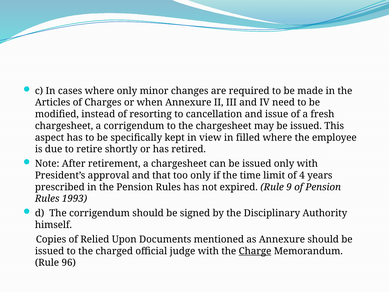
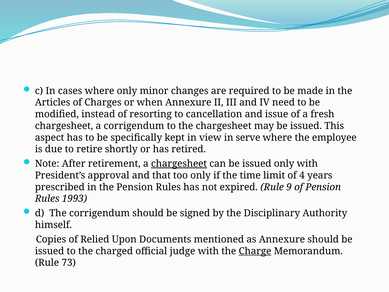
filled: filled -> serve
chargesheet at (179, 164) underline: none -> present
96: 96 -> 73
